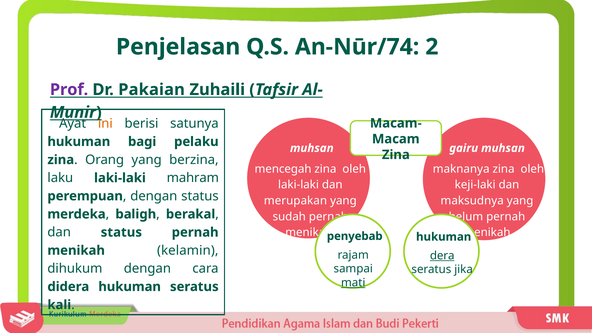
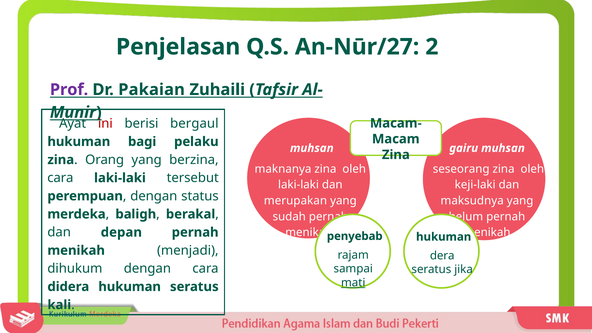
An-Nūr/74: An-Nūr/74 -> An-Nūr/27
ini colour: orange -> red
satunya: satunya -> bergaul
mencegah: mencegah -> maknanya
maknanya: maknanya -> seseorang
laku at (60, 178): laku -> cara
mahram: mahram -> tersebut
dan status: status -> depan
kelamin: kelamin -> menjadi
dera underline: present -> none
